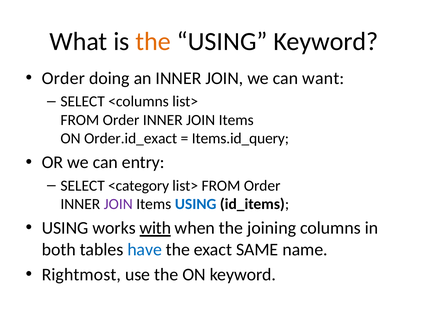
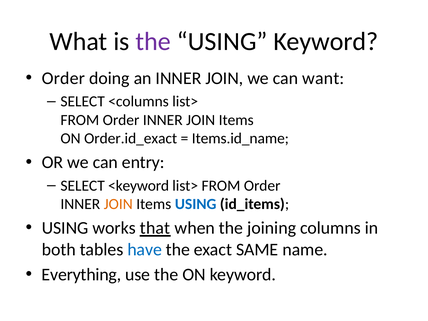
the at (153, 41) colour: orange -> purple
Items.id_query: Items.id_query -> Items.id_name
<category: <category -> <keyword
JOIN at (118, 204) colour: purple -> orange
with: with -> that
Rightmost: Rightmost -> Everything
